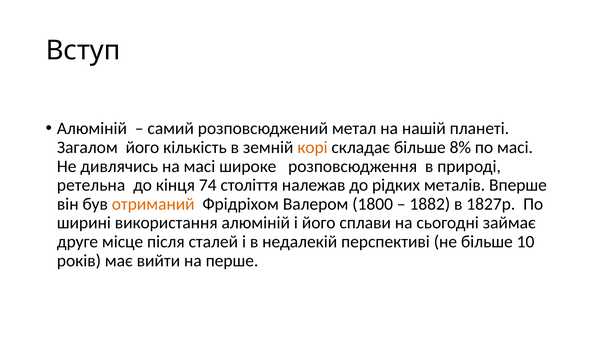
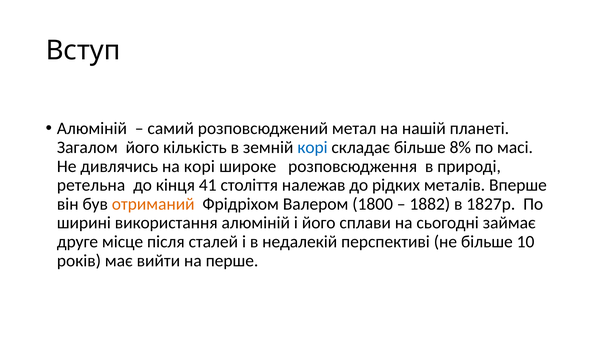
корі at (313, 147) colour: orange -> blue
на масі: масі -> корі
74: 74 -> 41
